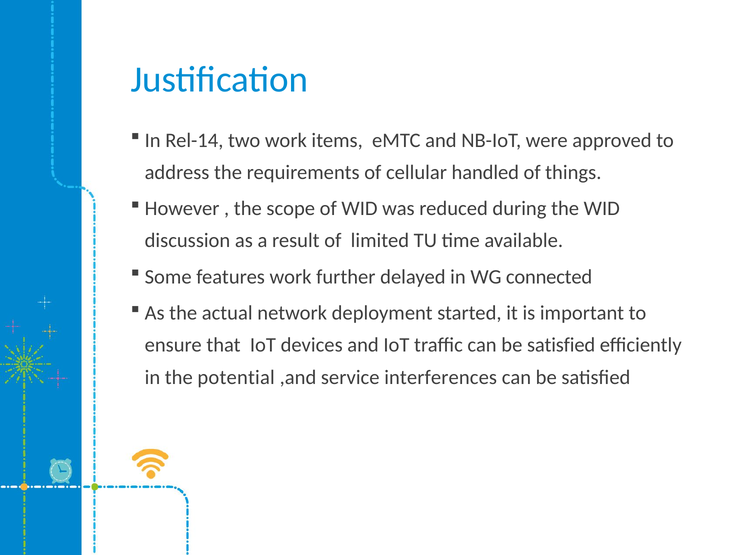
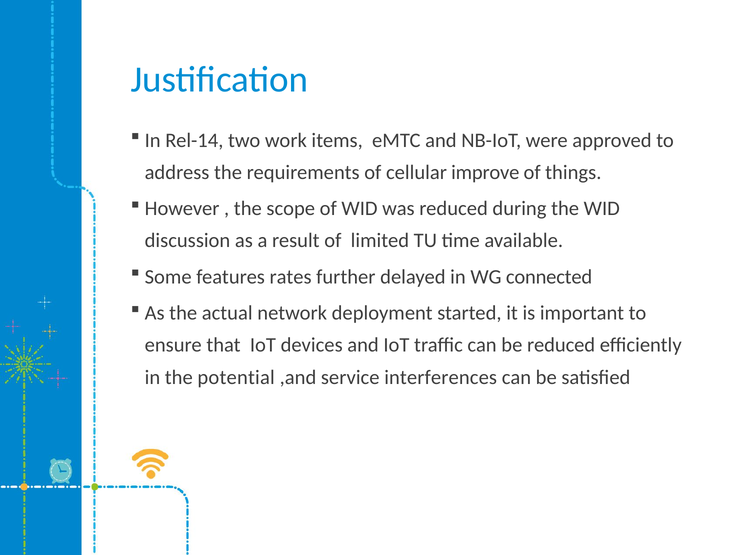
handled: handled -> improve
features work: work -> rates
traffic can be satisfied: satisfied -> reduced
